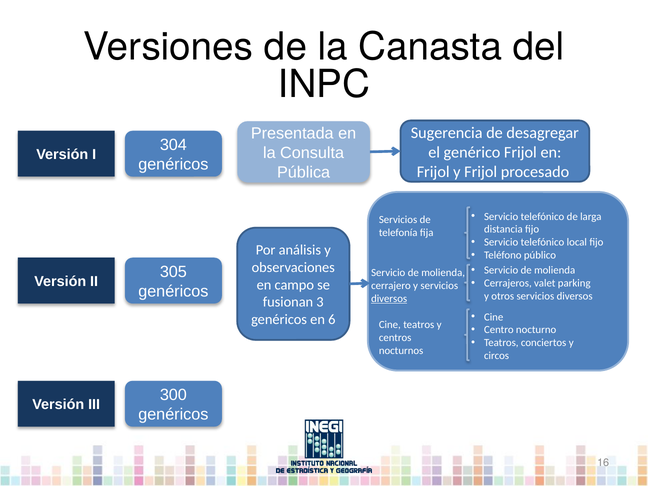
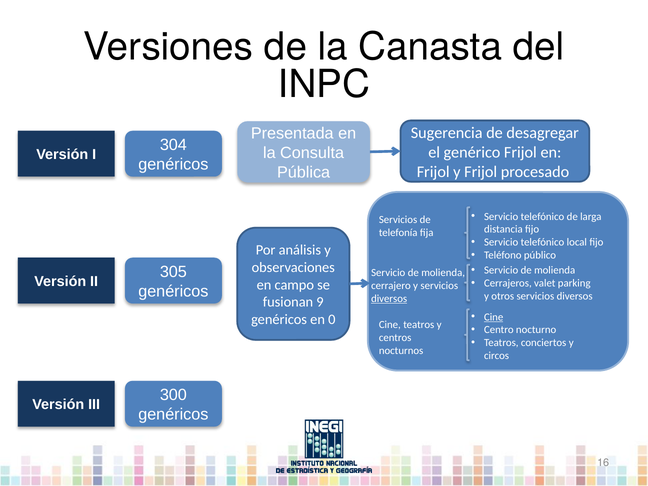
3: 3 -> 9
Cine at (494, 317) underline: none -> present
6: 6 -> 0
